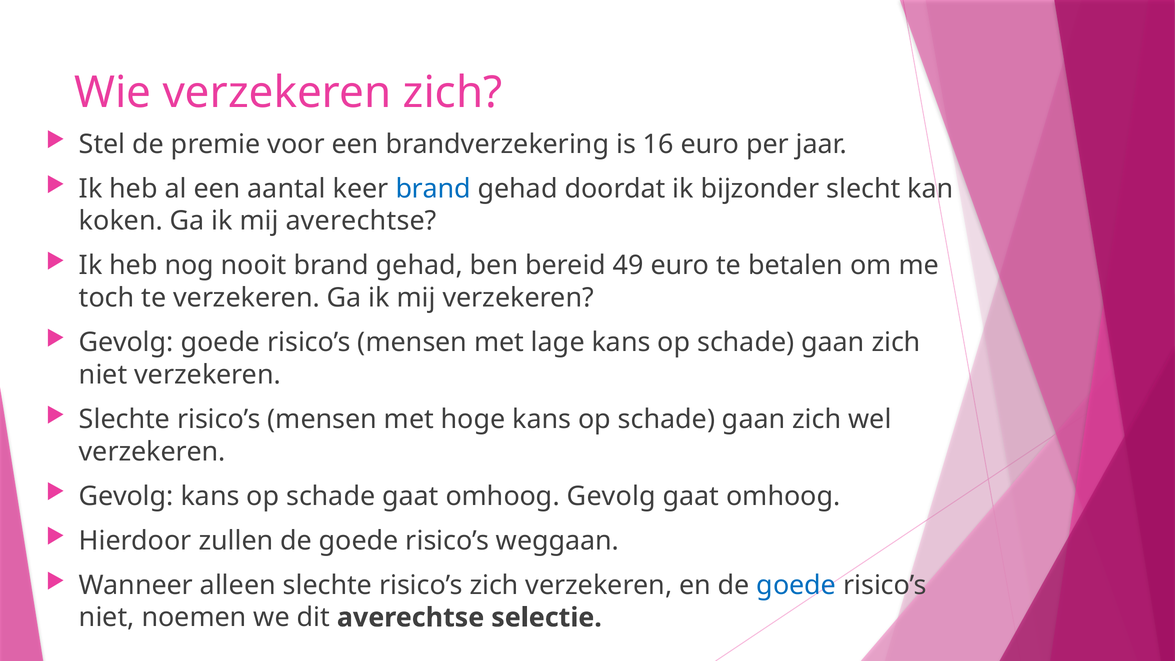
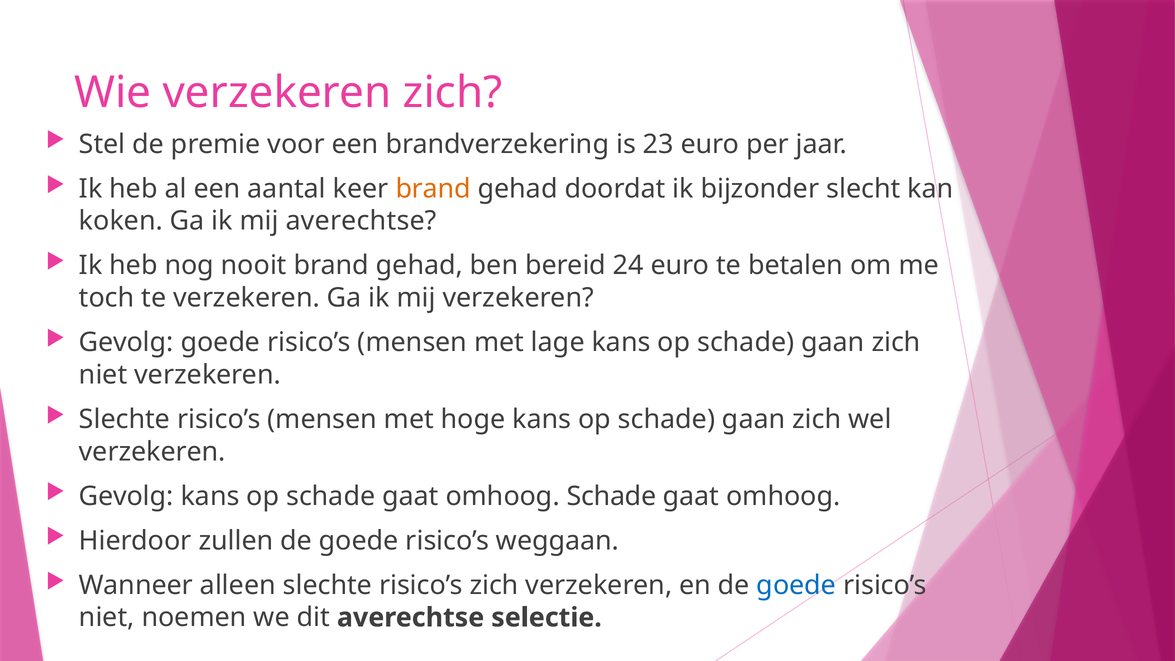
16: 16 -> 23
brand at (433, 189) colour: blue -> orange
49: 49 -> 24
omhoog Gevolg: Gevolg -> Schade
